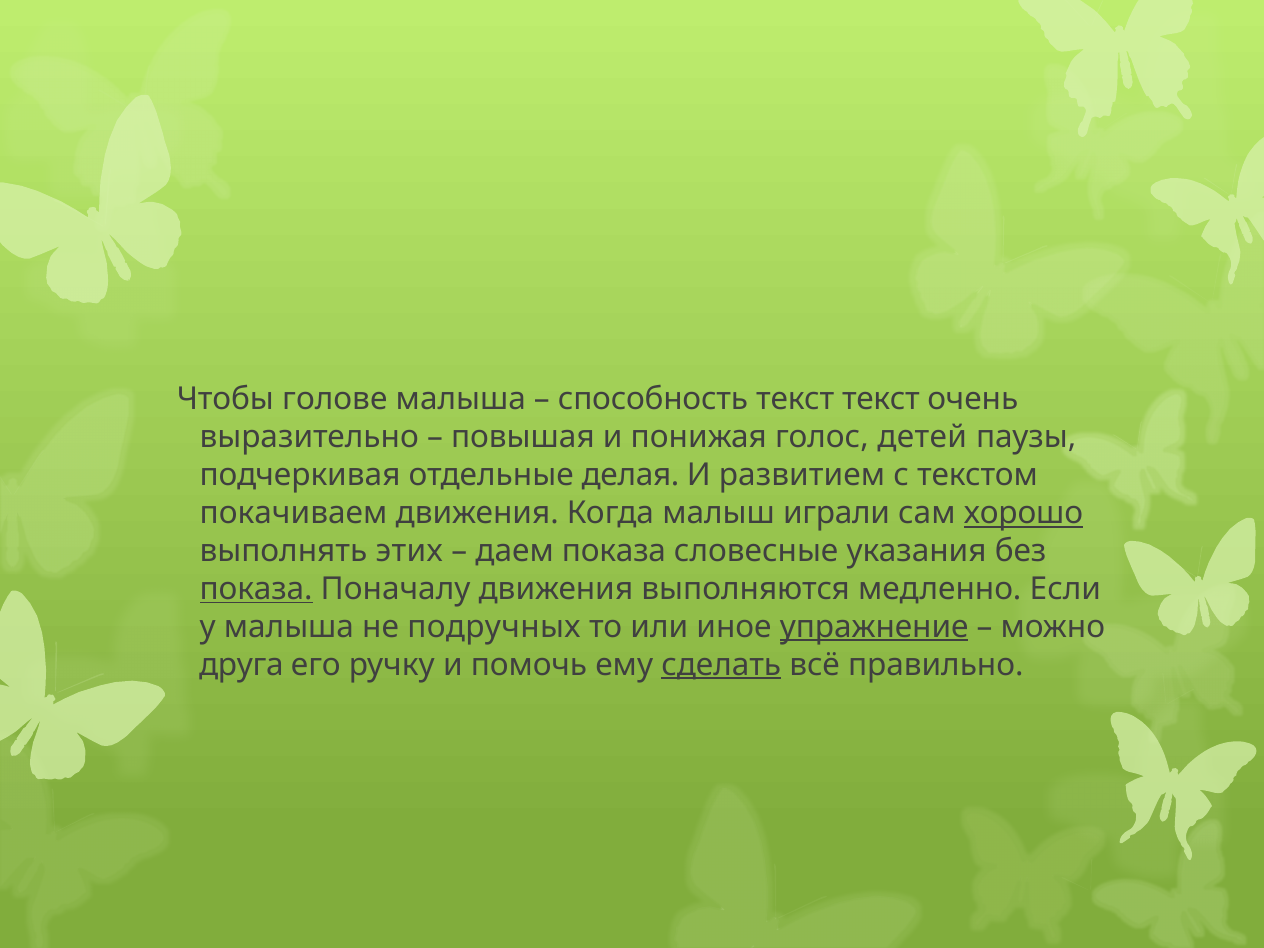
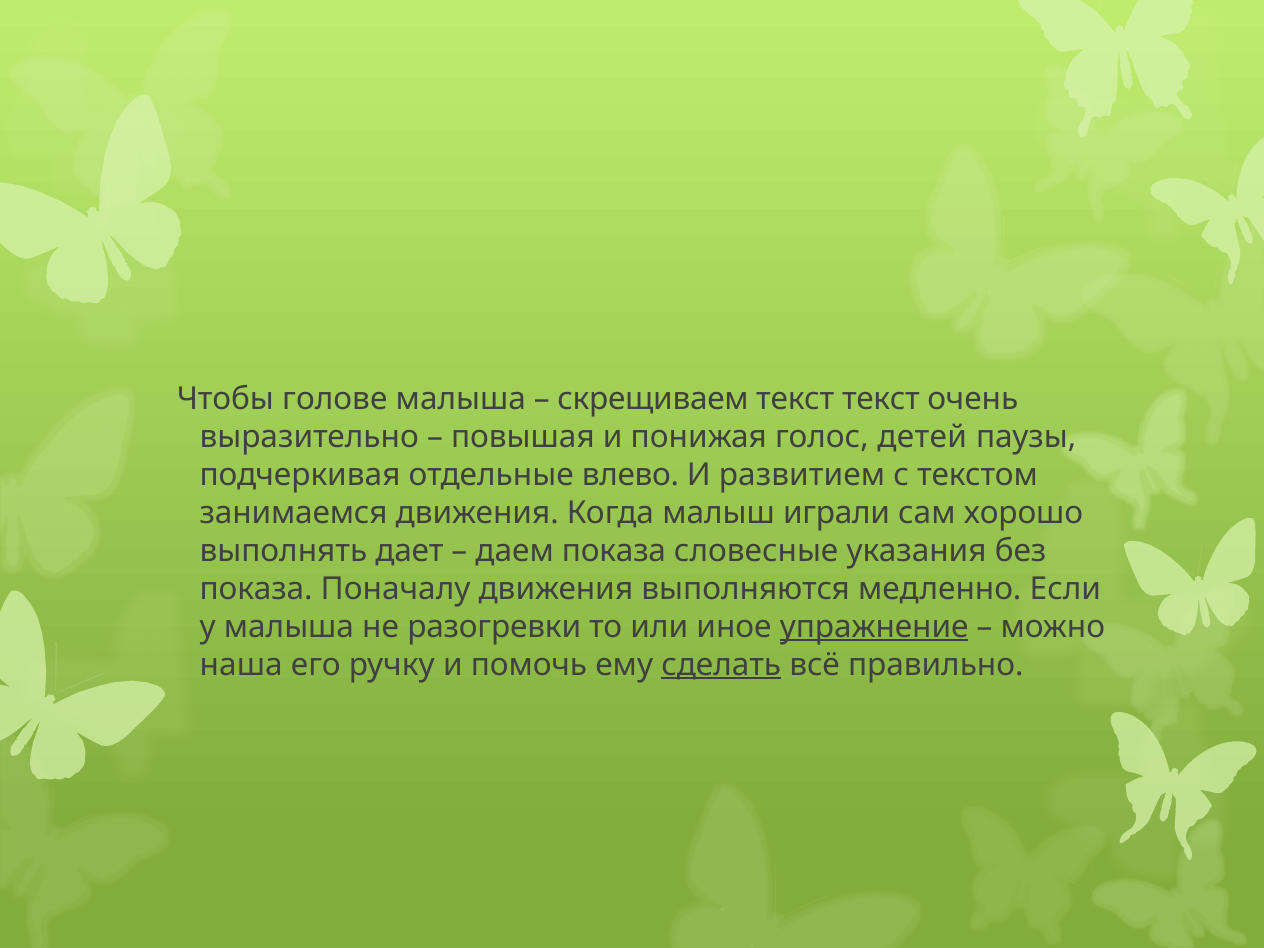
способность: способность -> скрещиваем
делая: делая -> влево
покачиваем: покачиваем -> занимаемся
хорошо underline: present -> none
этих: этих -> дает
показа at (256, 589) underline: present -> none
подручных: подручных -> разогревки
друга: друга -> наша
